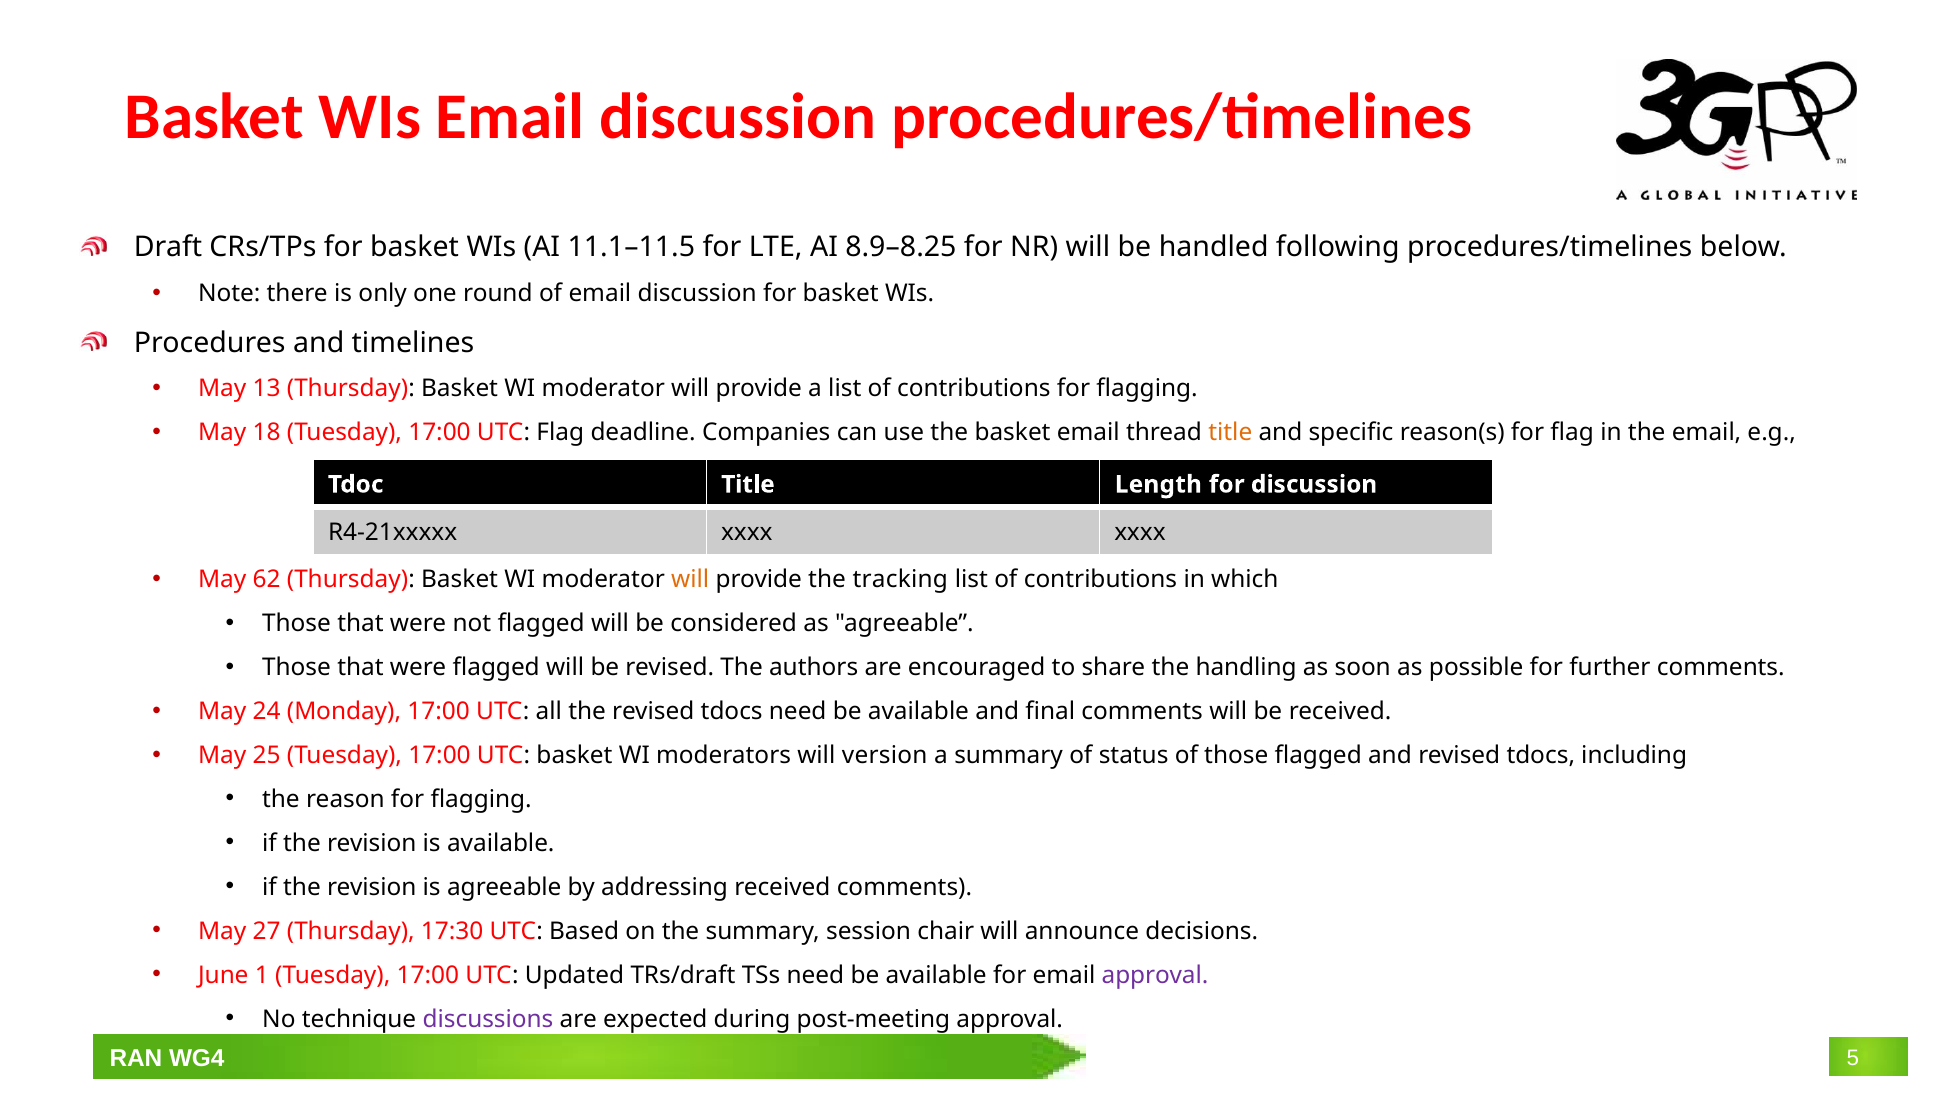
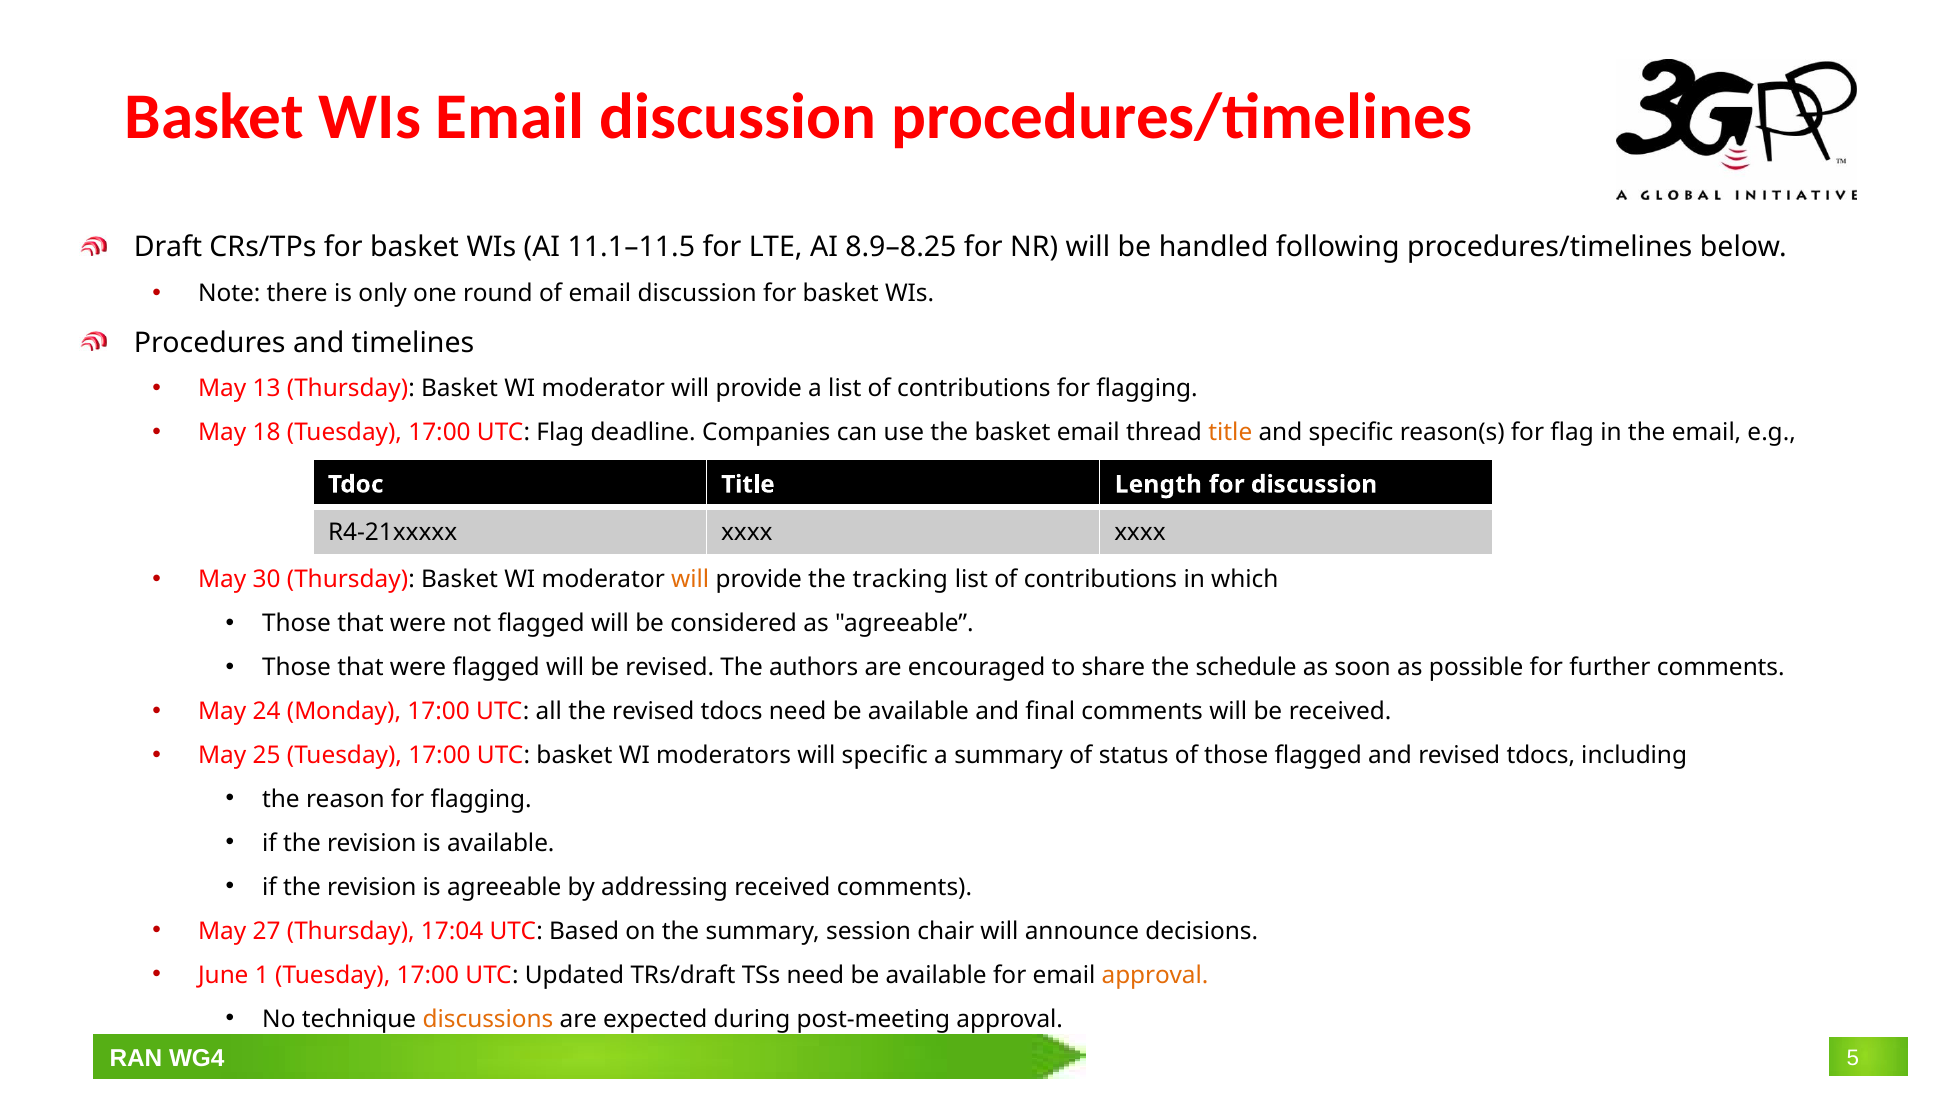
62: 62 -> 30
handling: handling -> schedule
will version: version -> specific
17:30: 17:30 -> 17:04
approval at (1155, 975) colour: purple -> orange
discussions colour: purple -> orange
